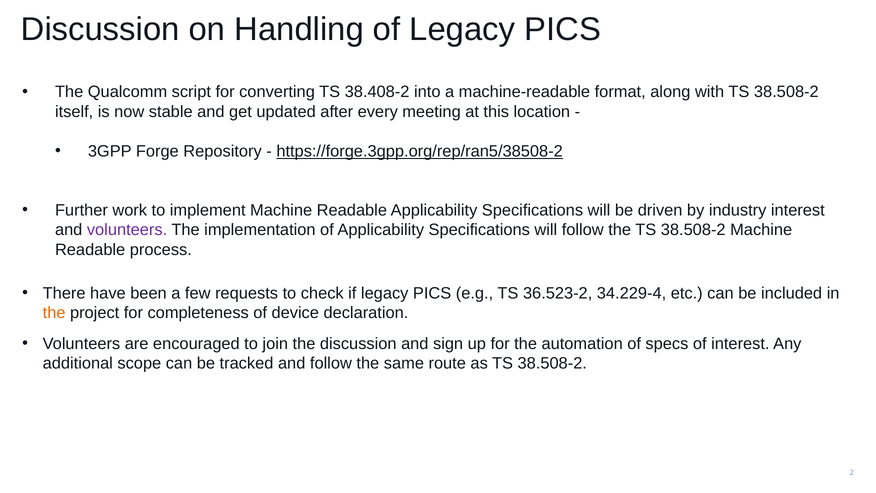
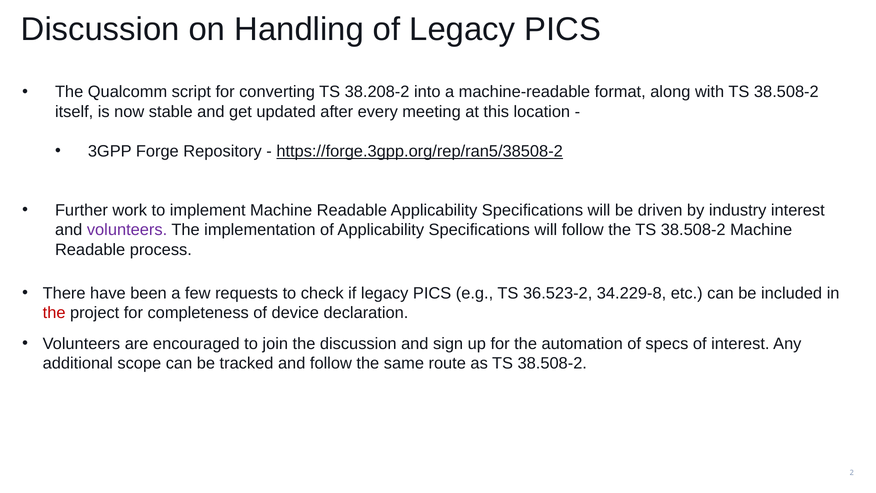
38.408-2: 38.408-2 -> 38.208-2
34.229-4: 34.229-4 -> 34.229-8
the at (54, 313) colour: orange -> red
